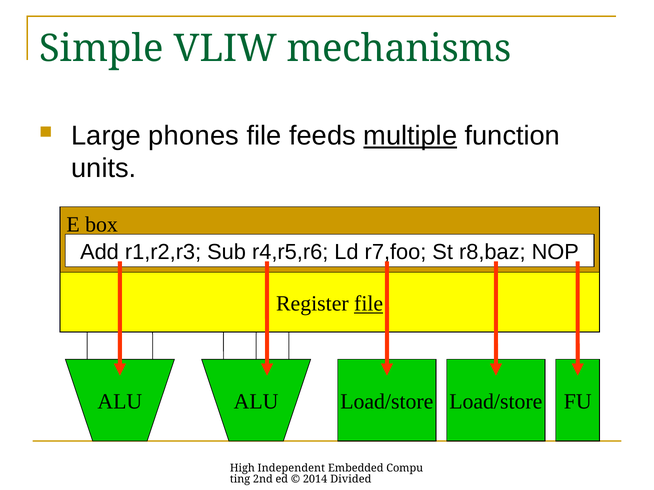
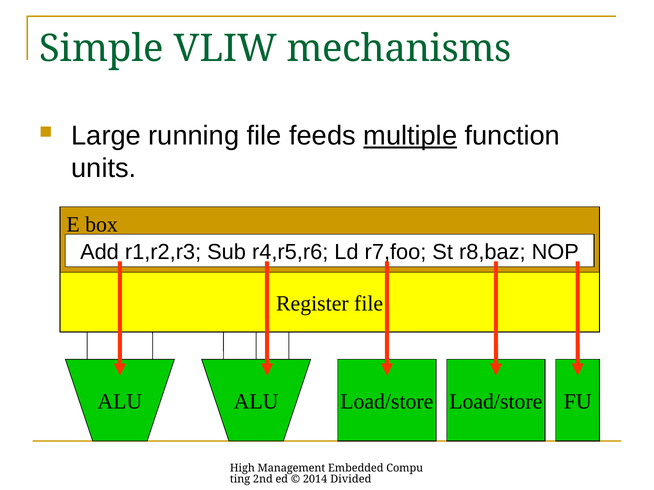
phones: phones -> running
file at (369, 304) underline: present -> none
Independent: Independent -> Management
